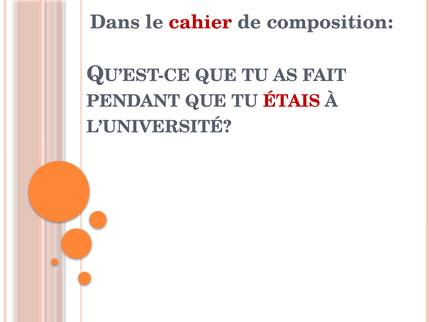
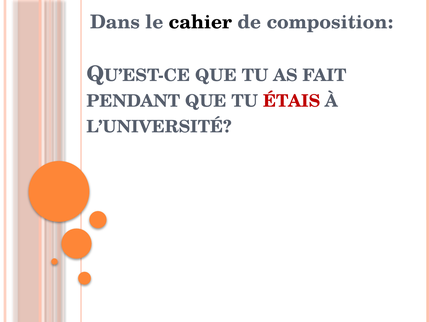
cahier colour: red -> black
